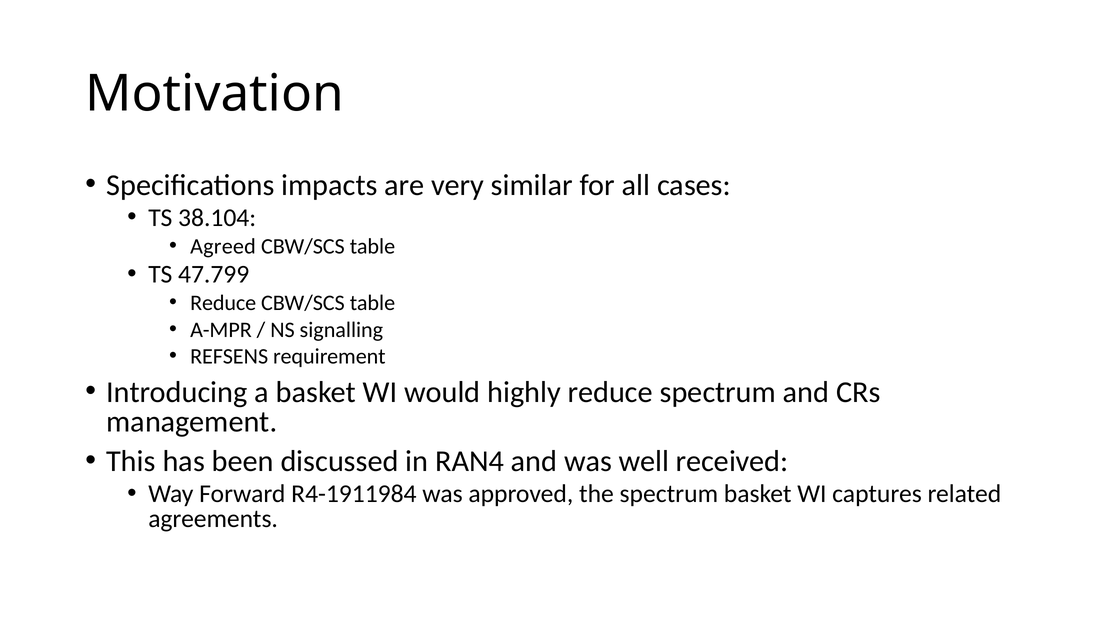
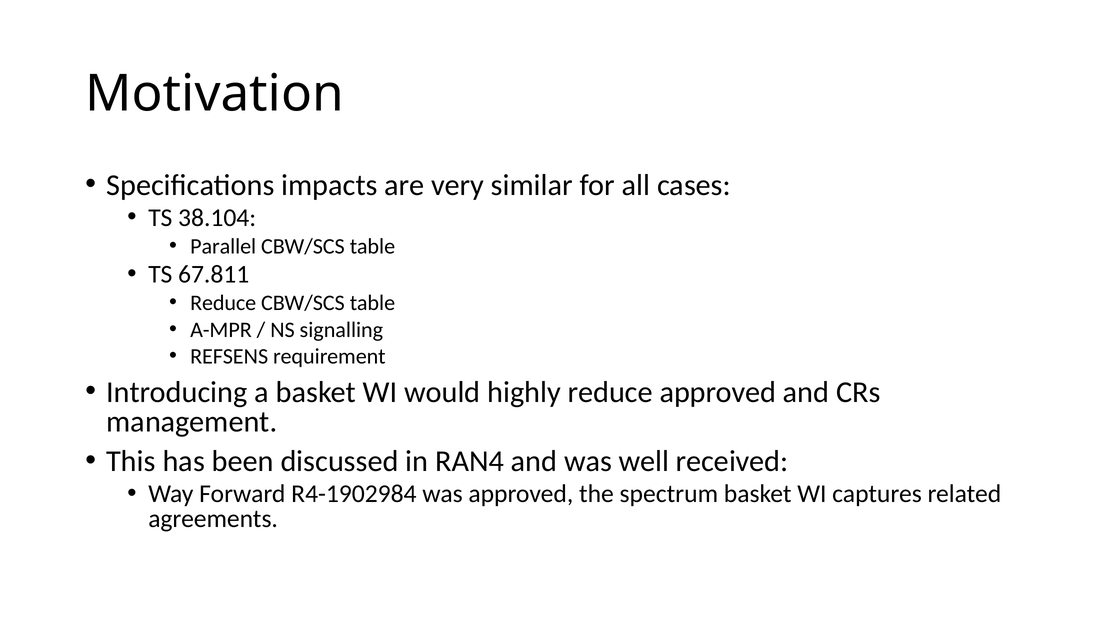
Agreed: Agreed -> Parallel
47.799: 47.799 -> 67.811
reduce spectrum: spectrum -> approved
R4-1911984: R4-1911984 -> R4-1902984
